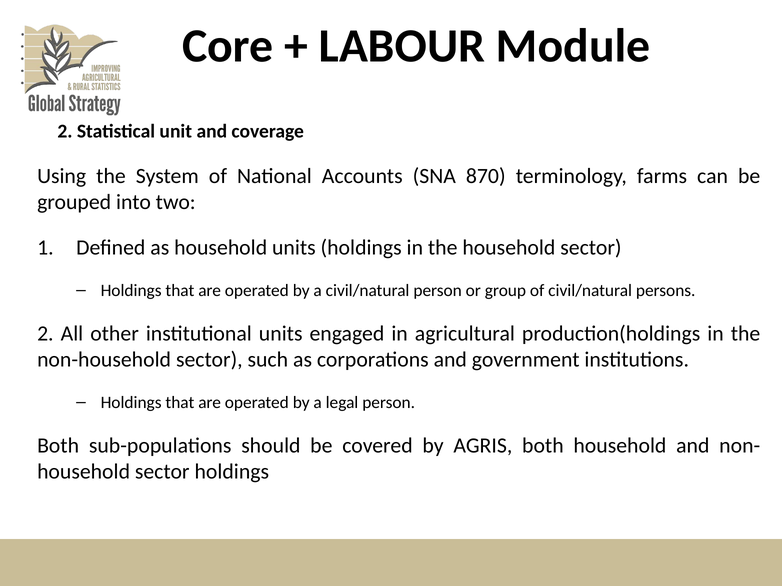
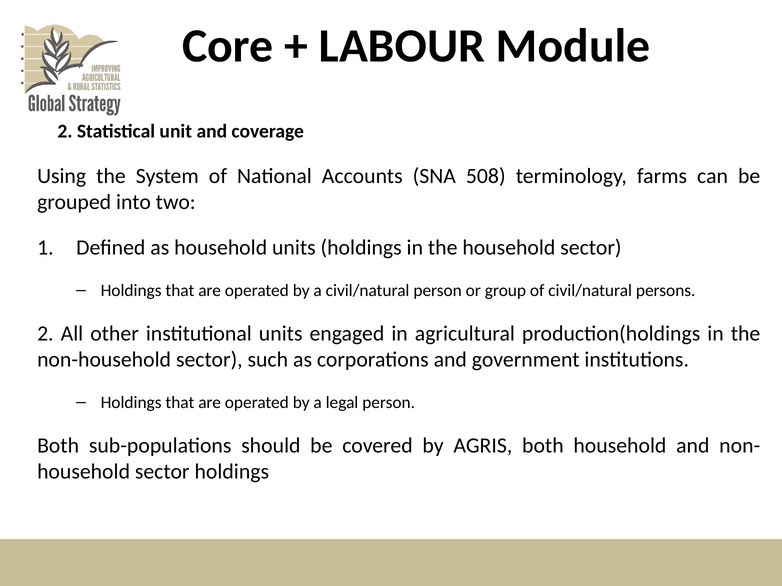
870: 870 -> 508
